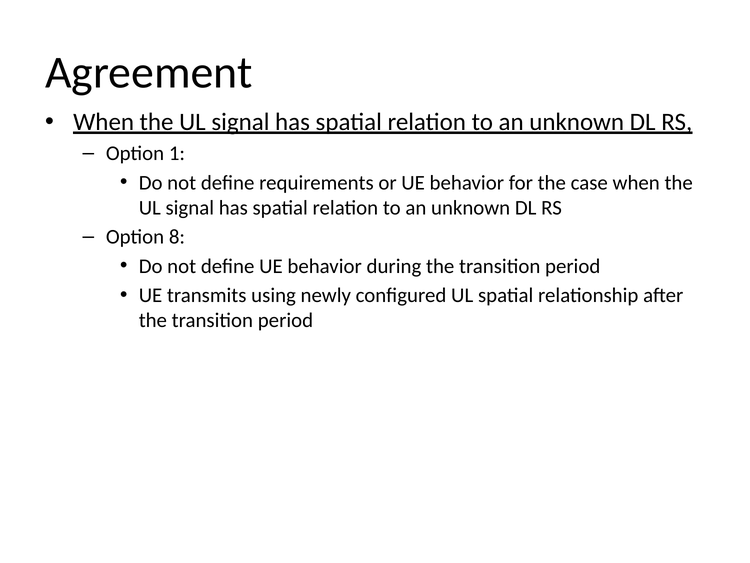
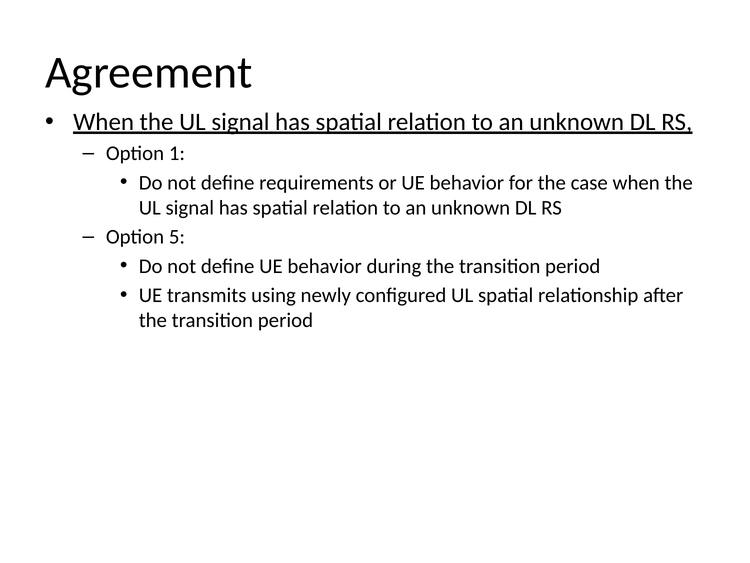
8: 8 -> 5
